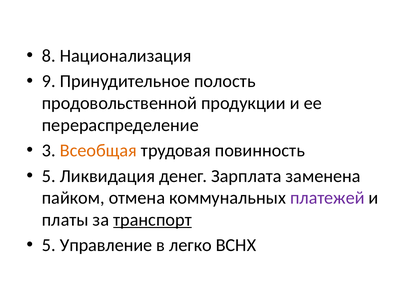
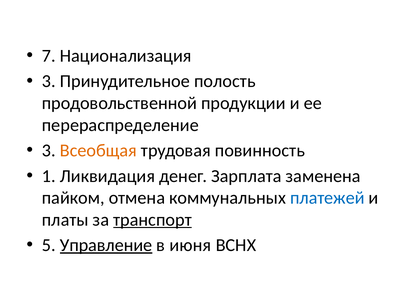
8: 8 -> 7
9 at (49, 81): 9 -> 3
5 at (49, 176): 5 -> 1
платежей colour: purple -> blue
Управление underline: none -> present
легко: легко -> июня
